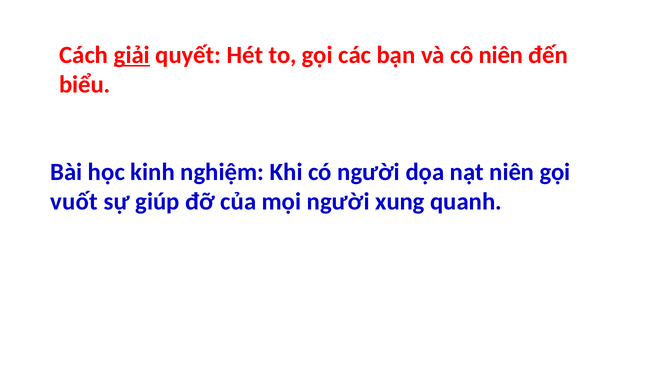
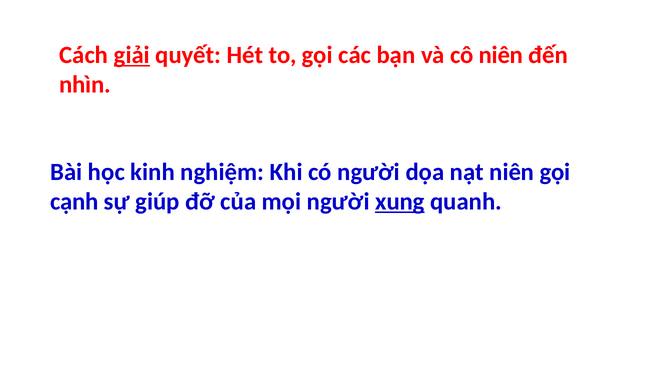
biểu: biểu -> nhìn
vuốt: vuốt -> cạnh
xung underline: none -> present
